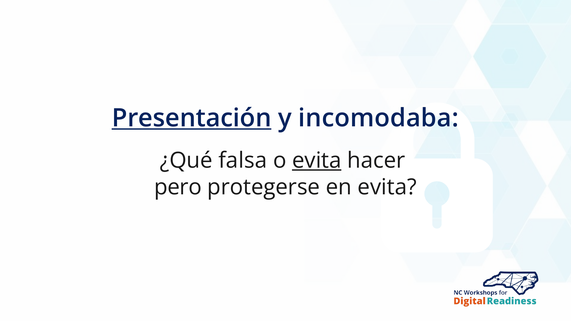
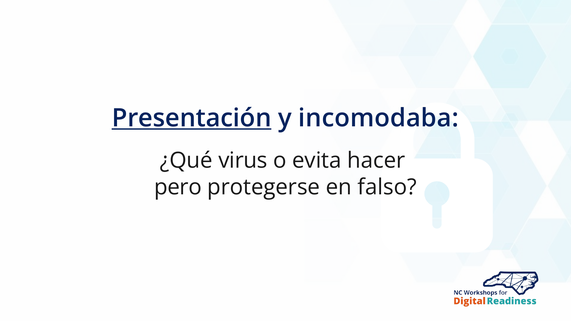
falsa: falsa -> virus
evita at (317, 161) underline: present -> none
en evita: evita -> falso
